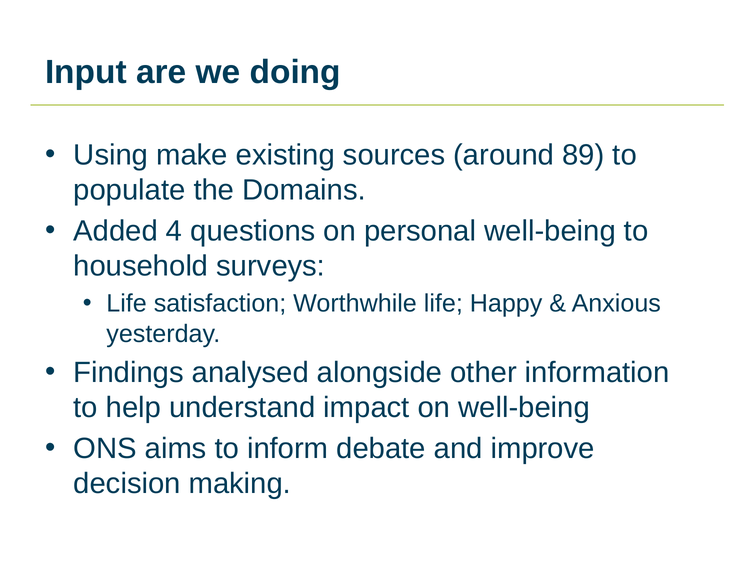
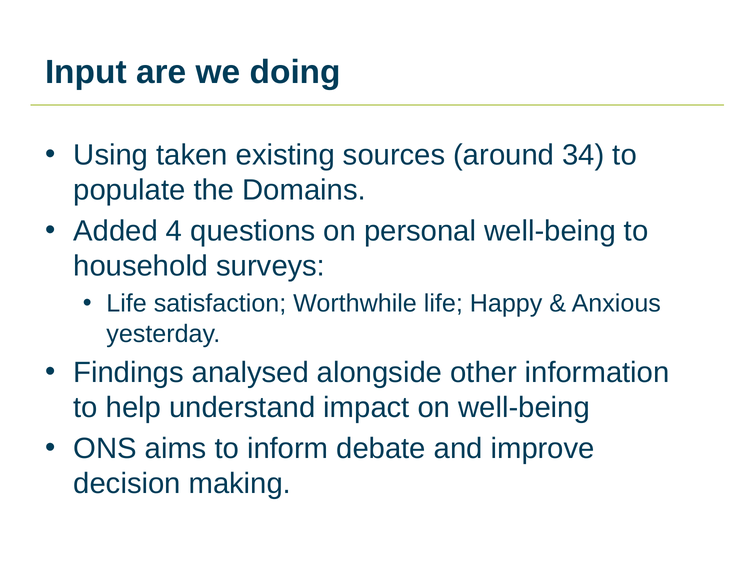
make: make -> taken
89: 89 -> 34
